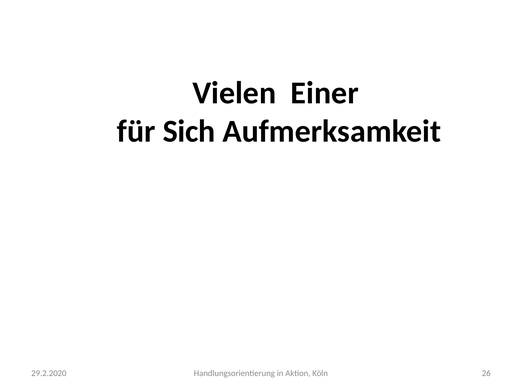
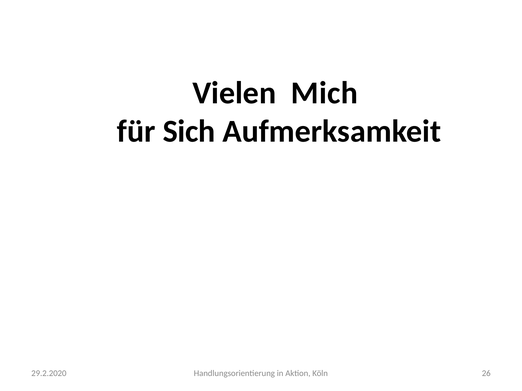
Einer: Einer -> Mich
